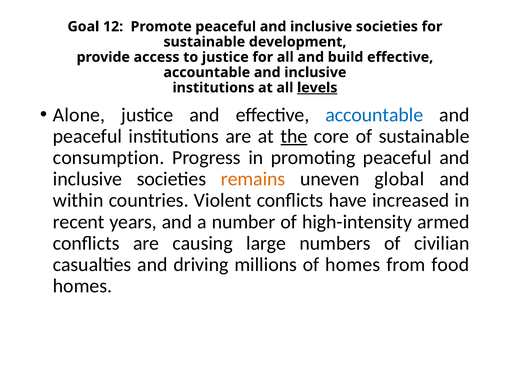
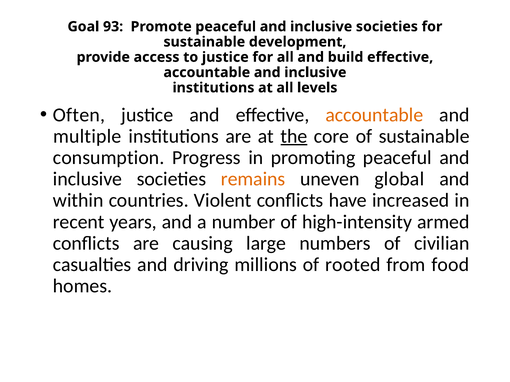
12: 12 -> 93
levels underline: present -> none
Alone: Alone -> Often
accountable at (374, 115) colour: blue -> orange
peaceful at (87, 136): peaceful -> multiple
of homes: homes -> rooted
